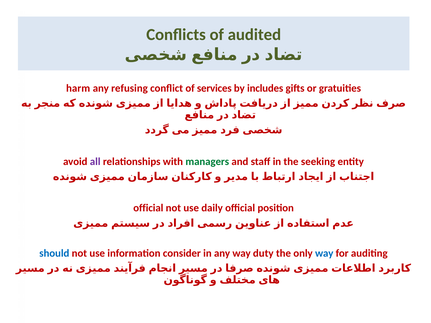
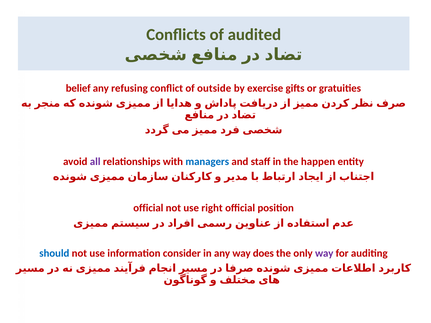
harm: harm -> belief
services: services -> outside
includes: includes -> exercise
managers colour: green -> blue
seeking: seeking -> happen
daily: daily -> right
duty: duty -> does
way at (324, 253) colour: blue -> purple
